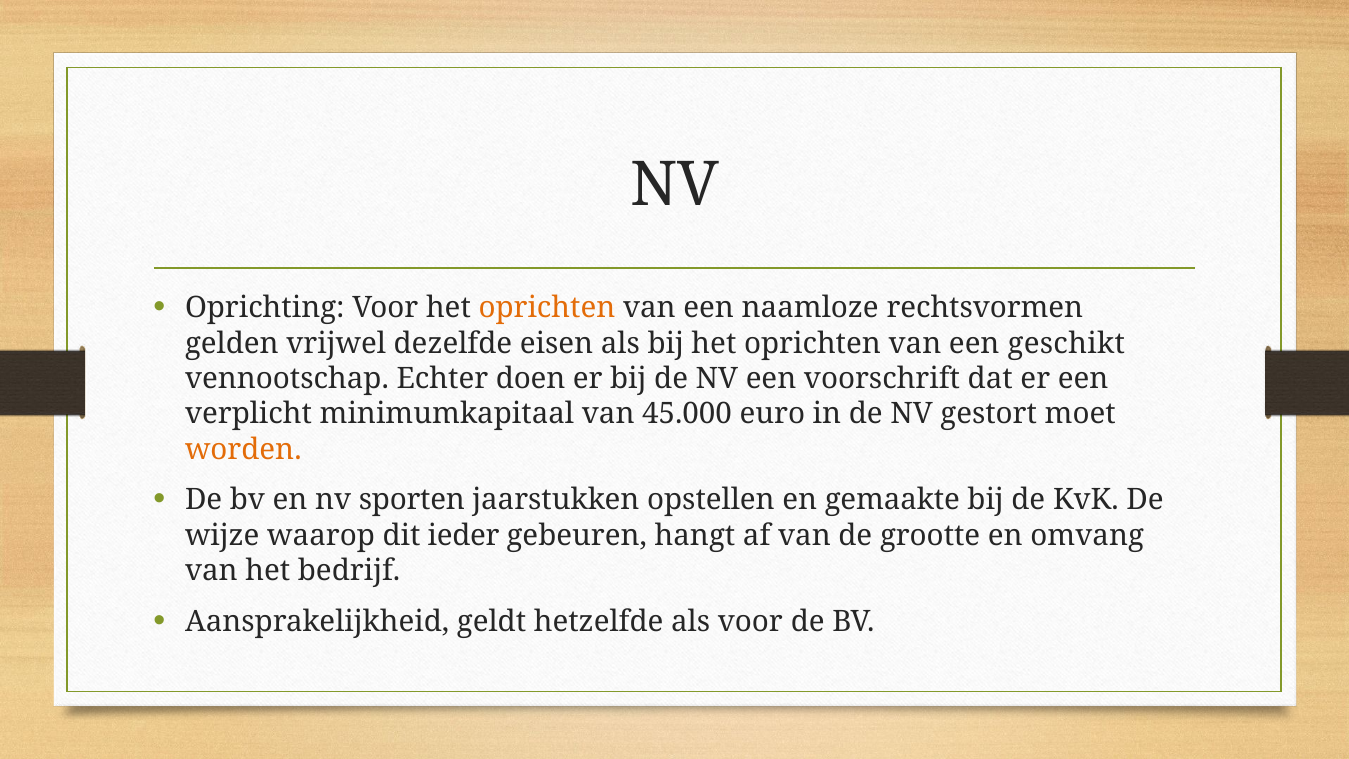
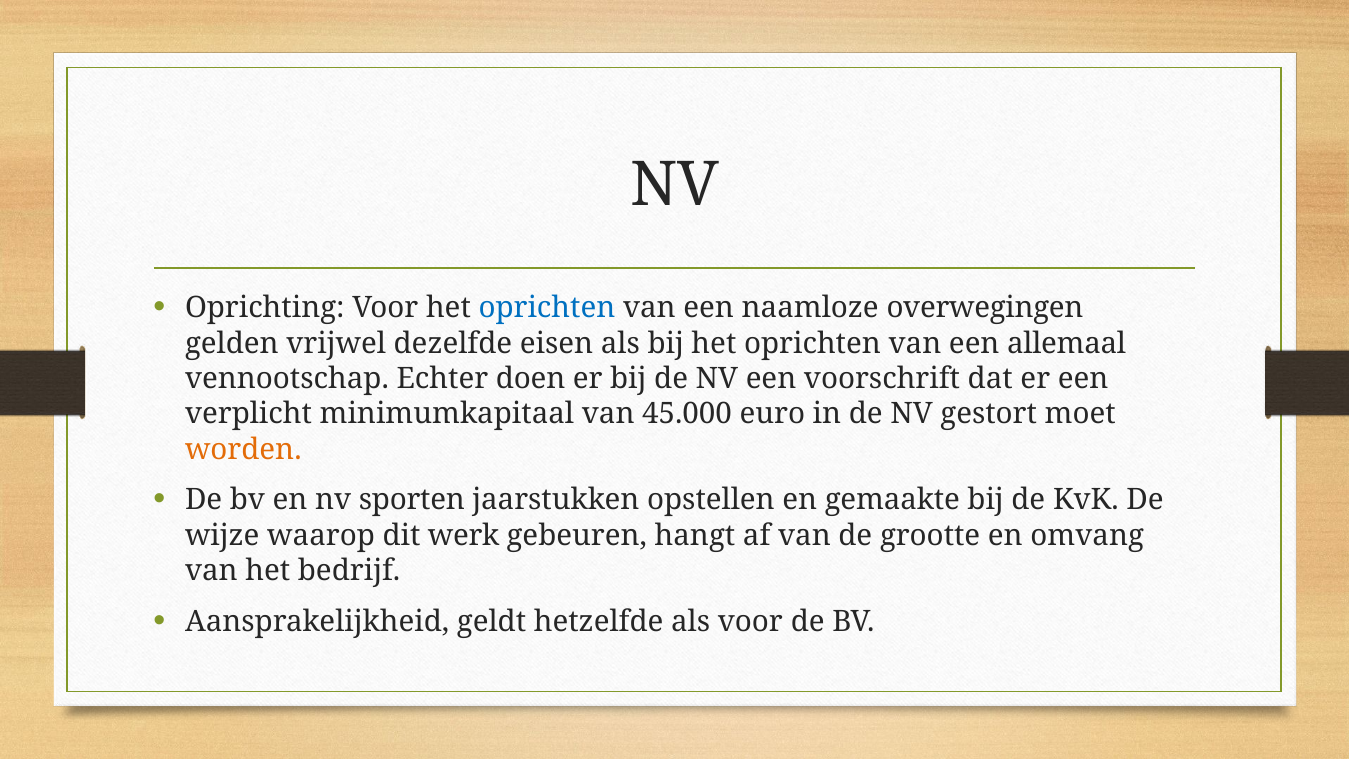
oprichten at (547, 308) colour: orange -> blue
rechtsvormen: rechtsvormen -> overwegingen
geschikt: geschikt -> allemaal
ieder: ieder -> werk
